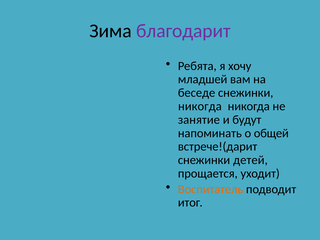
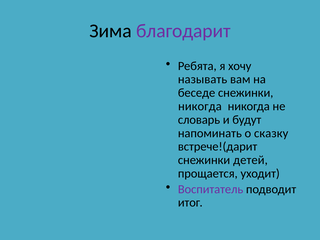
младшей: младшей -> называть
занятие: занятие -> словарь
общей: общей -> сказку
Воспитатель colour: orange -> purple
